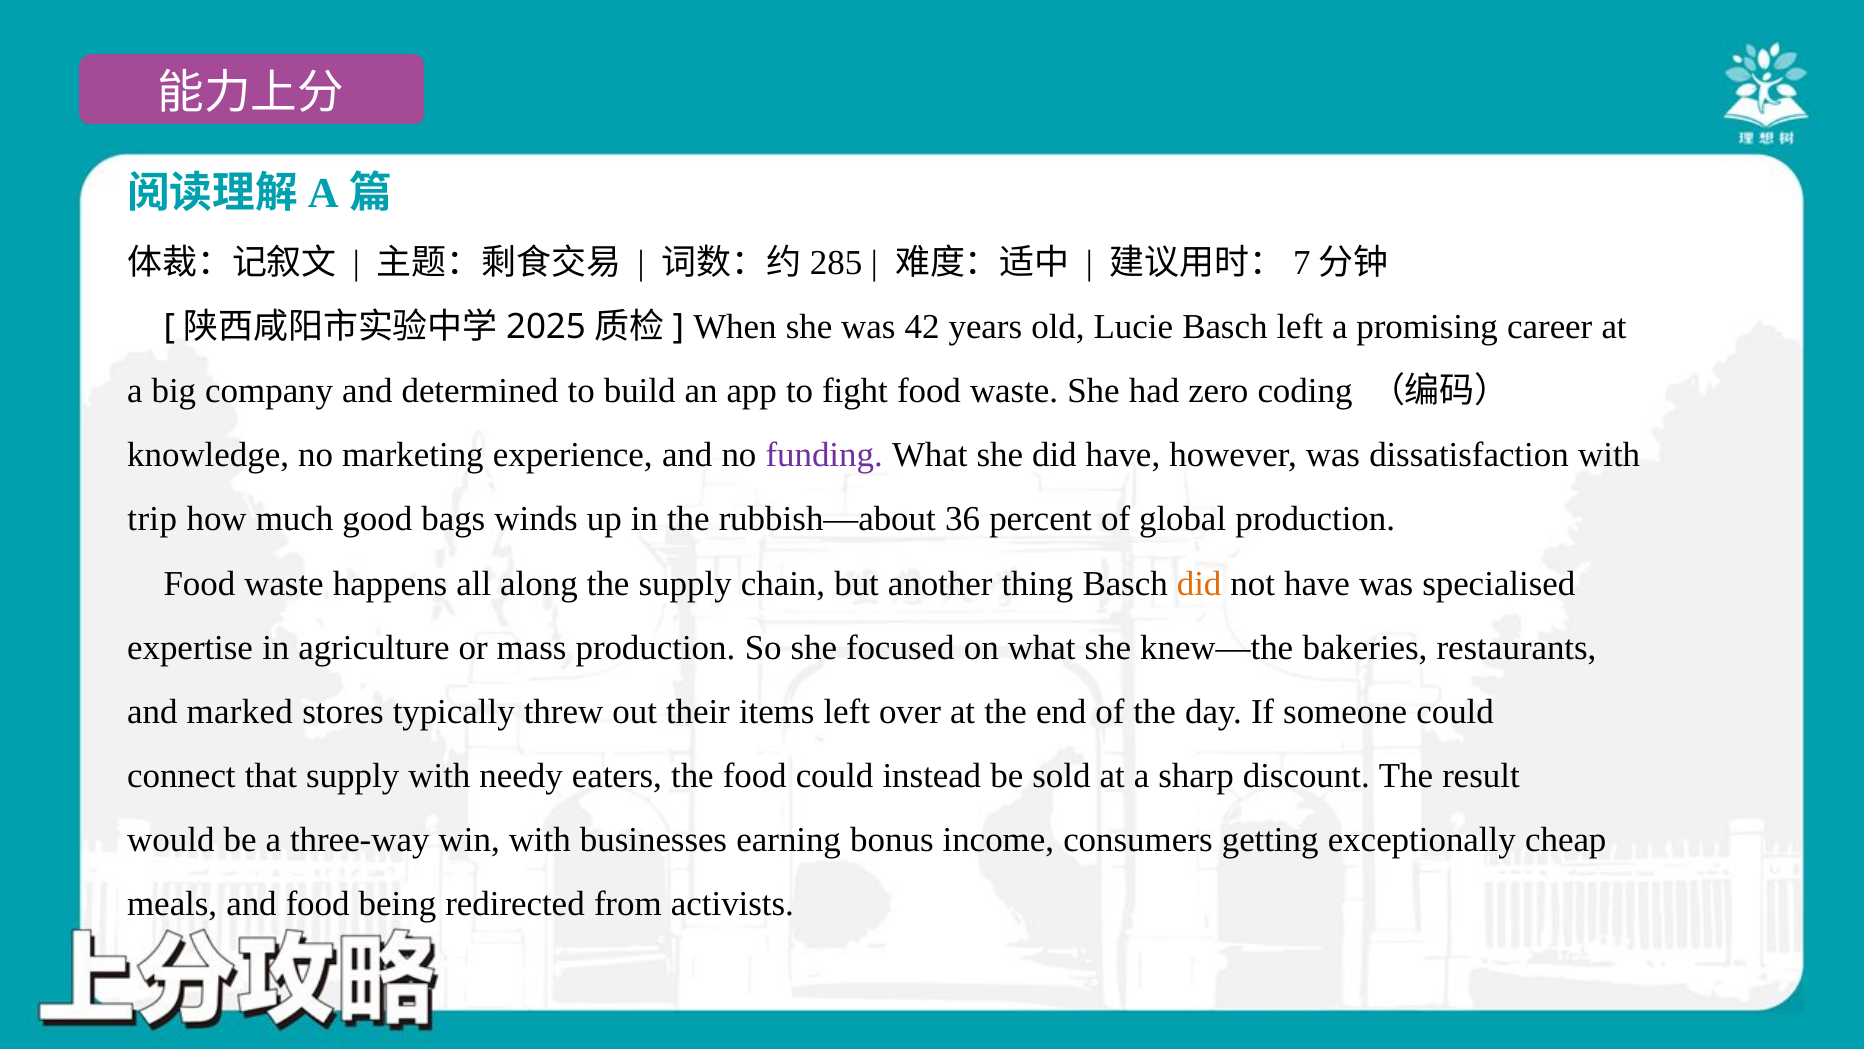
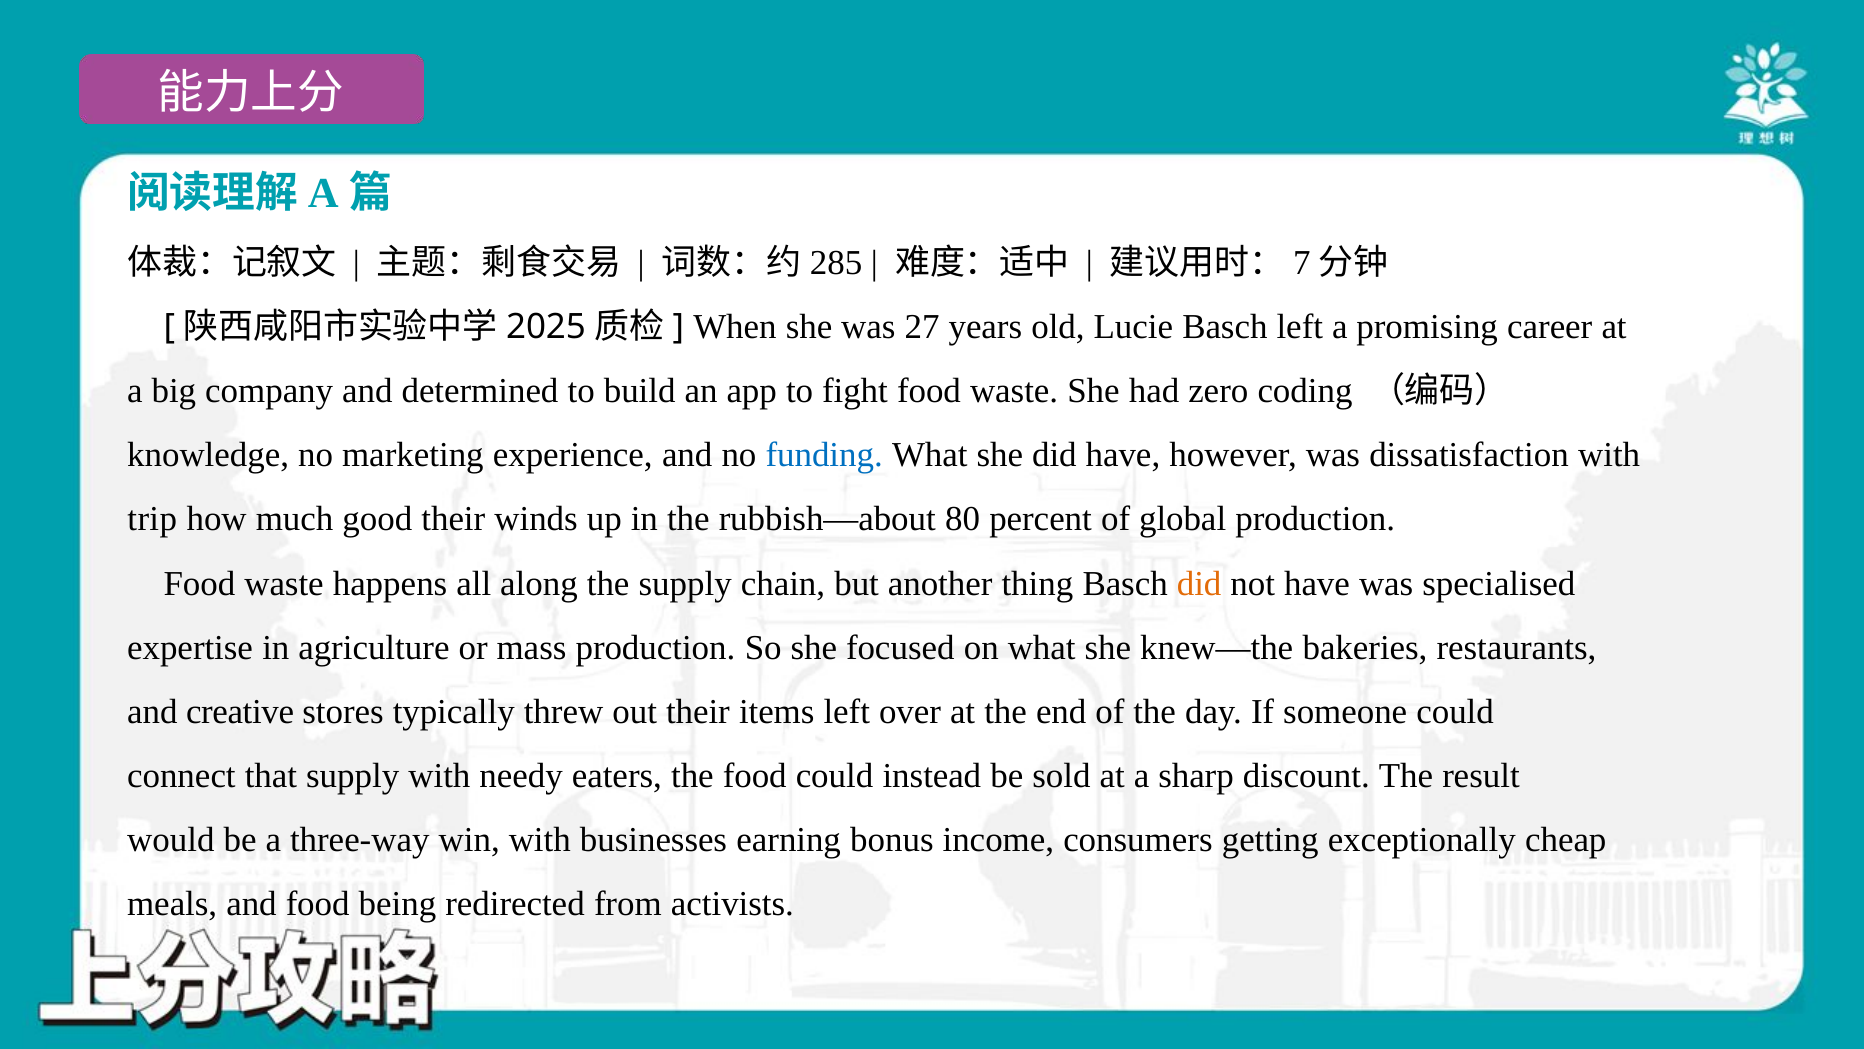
42: 42 -> 27
funding colour: purple -> blue
good bags: bags -> their
36: 36 -> 80
marked: marked -> creative
